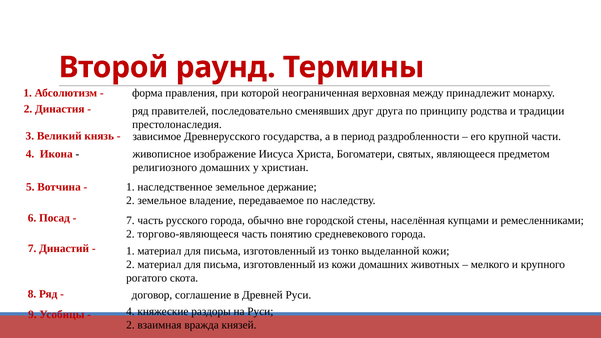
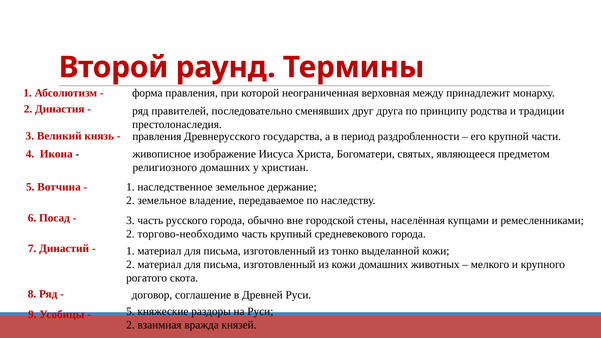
зависимое at (157, 137): зависимое -> правления
7 at (130, 220): 7 -> 3
торгово-являющееся: торгово-являющееся -> торгово-необходимо
понятию: понятию -> крупный
4 at (130, 312): 4 -> 5
